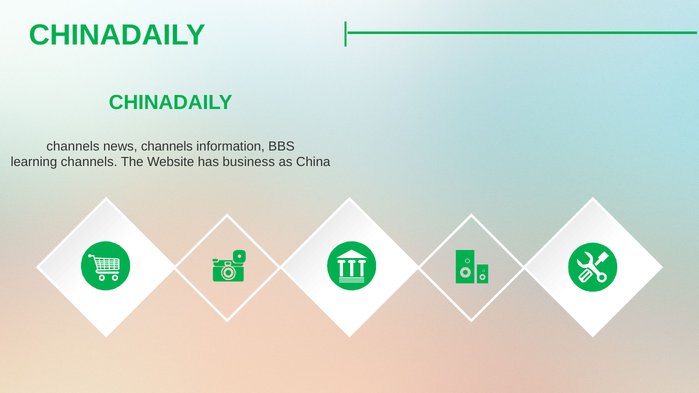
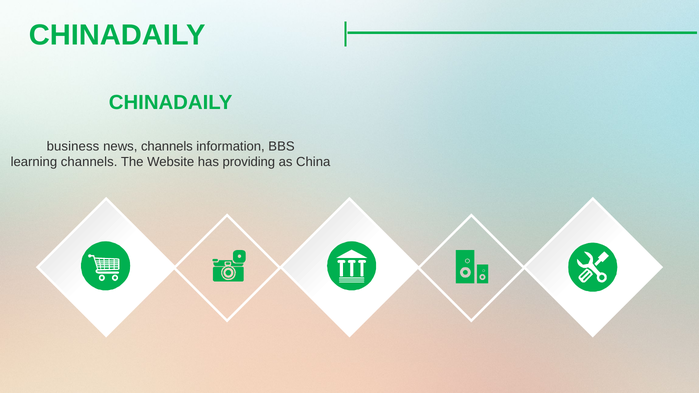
channels at (73, 147): channels -> business
business: business -> providing
